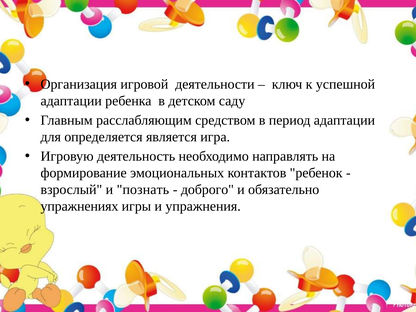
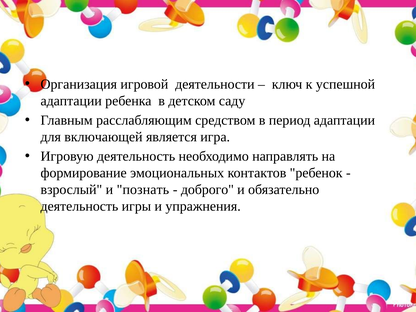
определяется: определяется -> включающей
упражнениях at (79, 206): упражнениях -> деятельность
